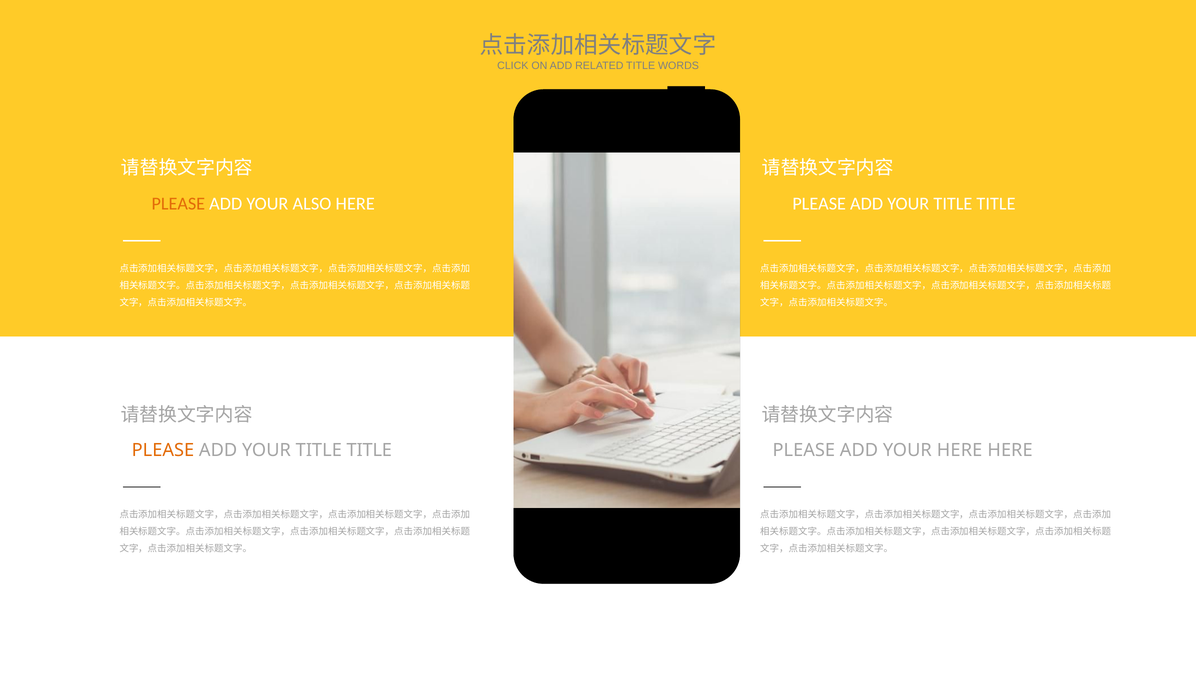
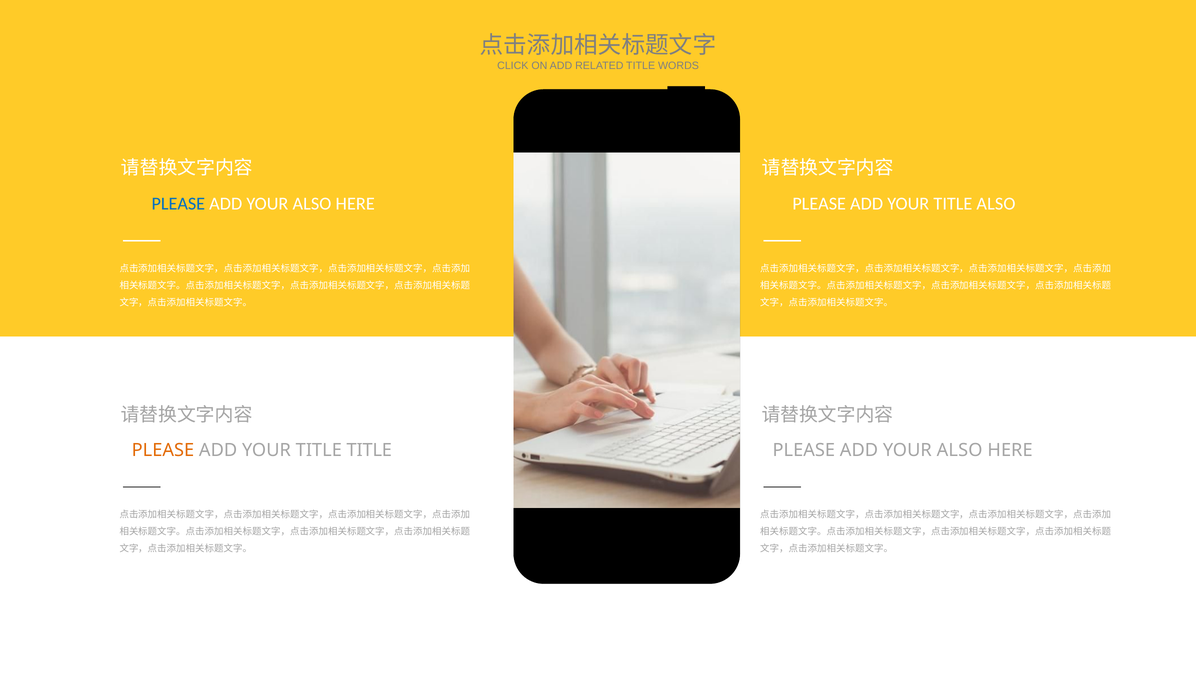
PLEASE at (178, 204) colour: orange -> blue
TITLE at (996, 204): TITLE -> ALSO
HERE at (960, 450): HERE -> ALSO
